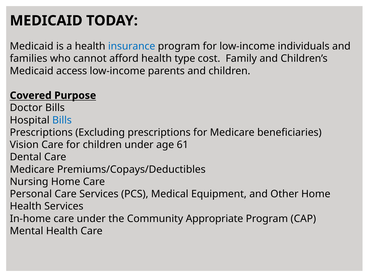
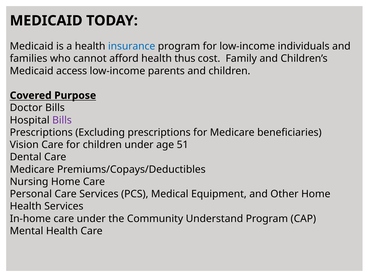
type: type -> thus
Bills at (62, 120) colour: blue -> purple
61: 61 -> 51
Appropriate: Appropriate -> Understand
